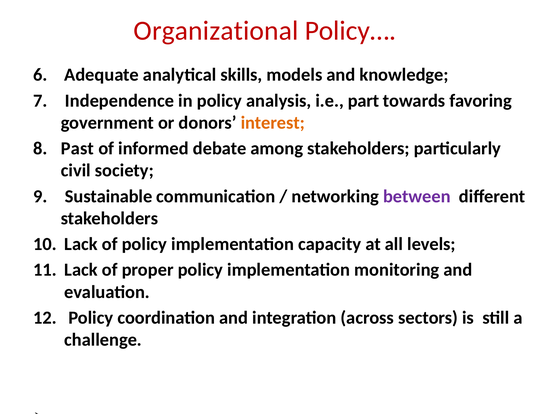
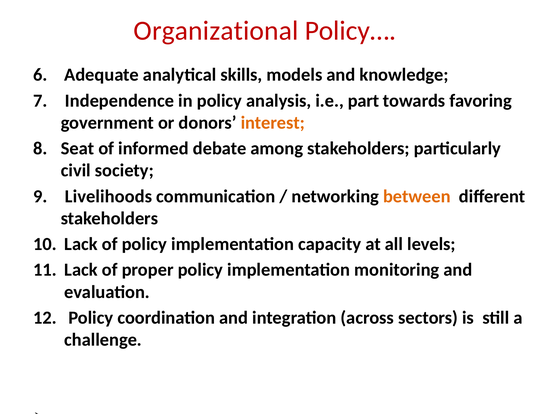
Past: Past -> Seat
Sustainable: Sustainable -> Livelihoods
between colour: purple -> orange
